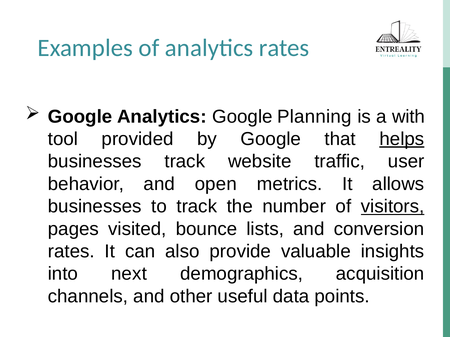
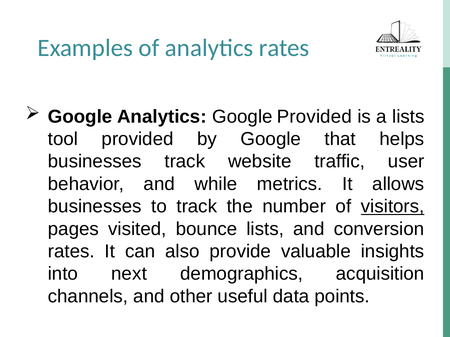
Google Planning: Planning -> Provided
a with: with -> lists
helps underline: present -> none
open: open -> while
